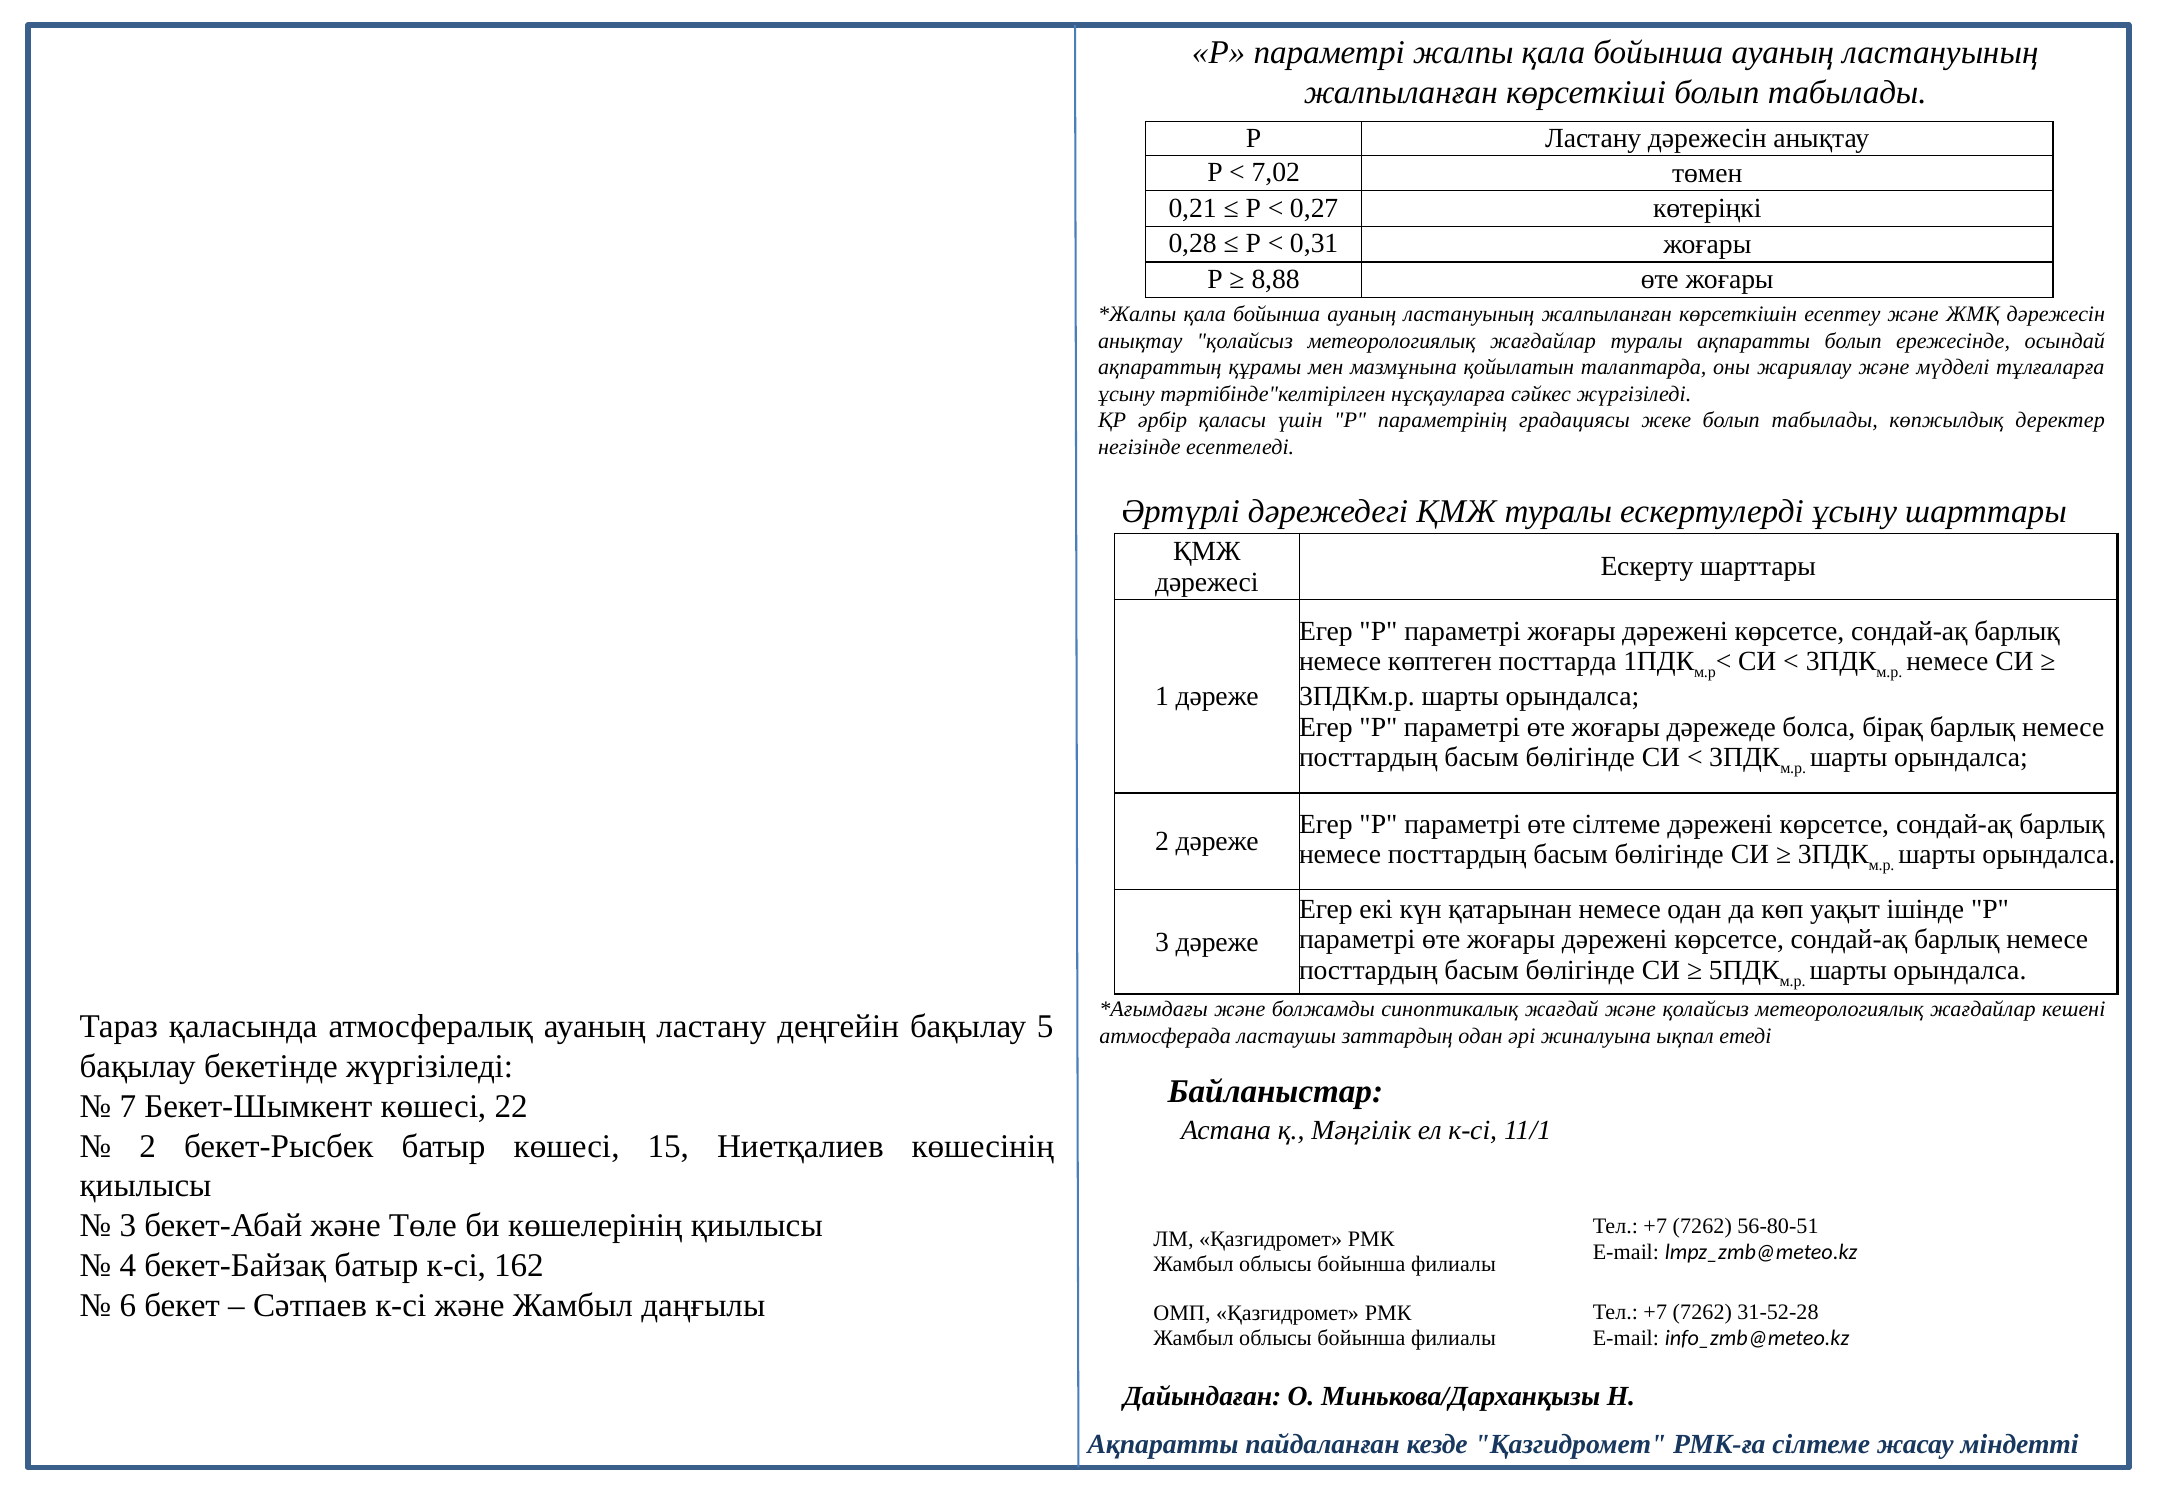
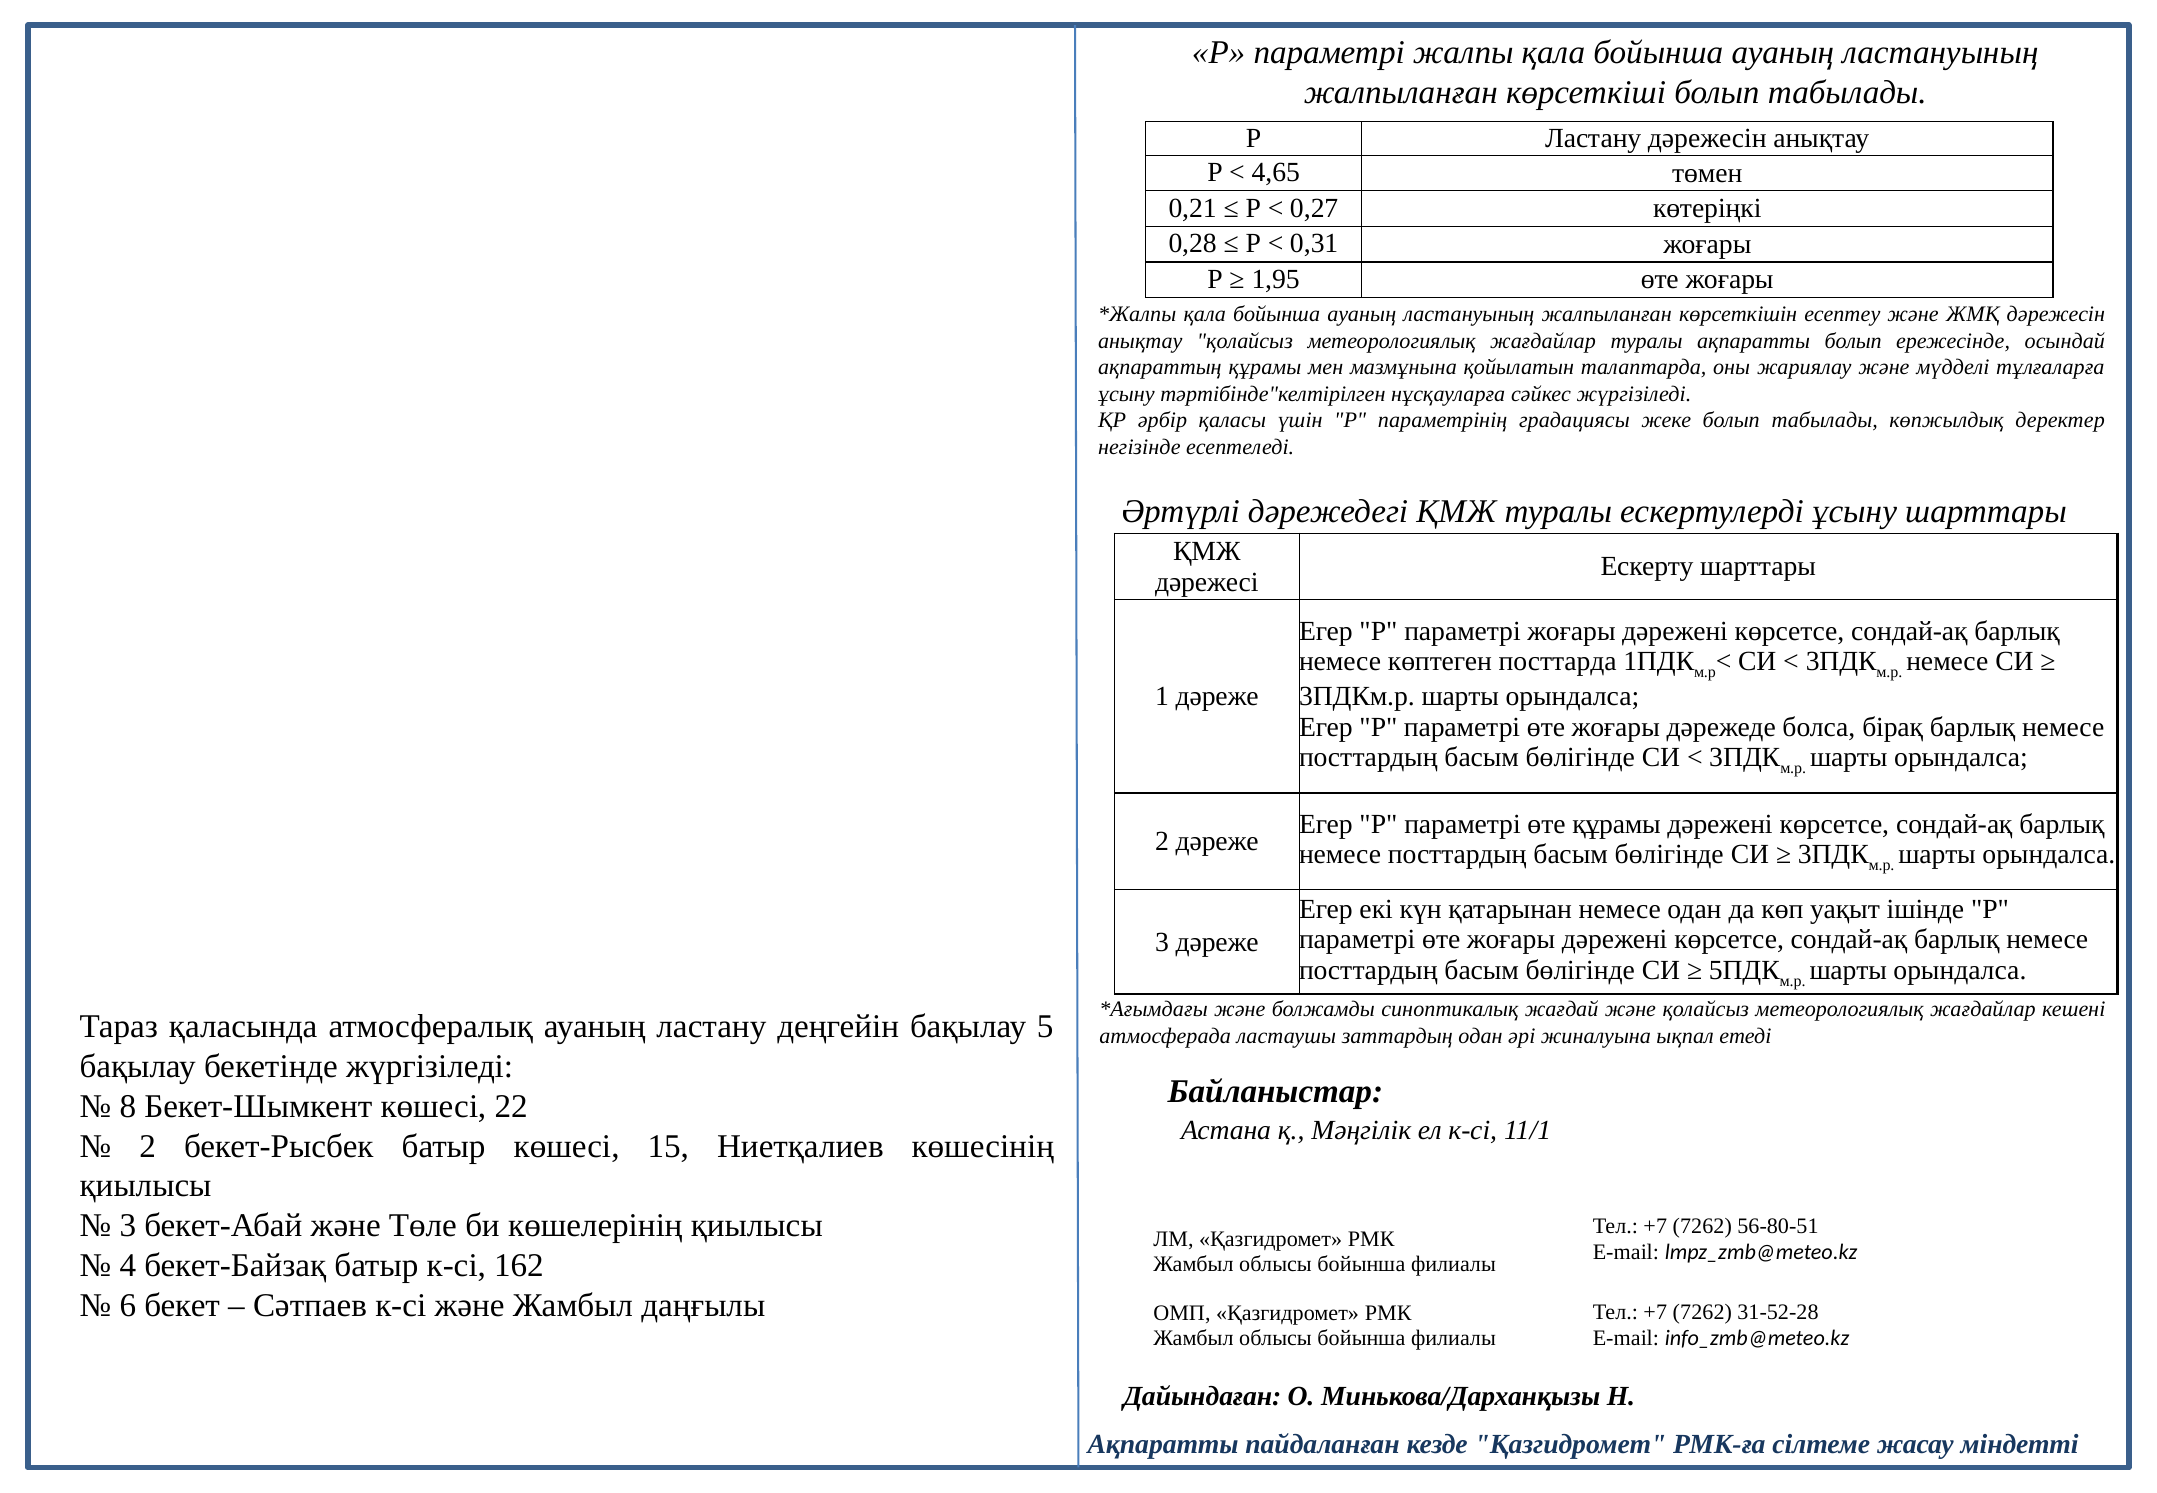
7,02: 7,02 -> 4,65
8,88: 8,88 -> 1,95
өте сілтеме: сілтеме -> құрамы
7: 7 -> 8
